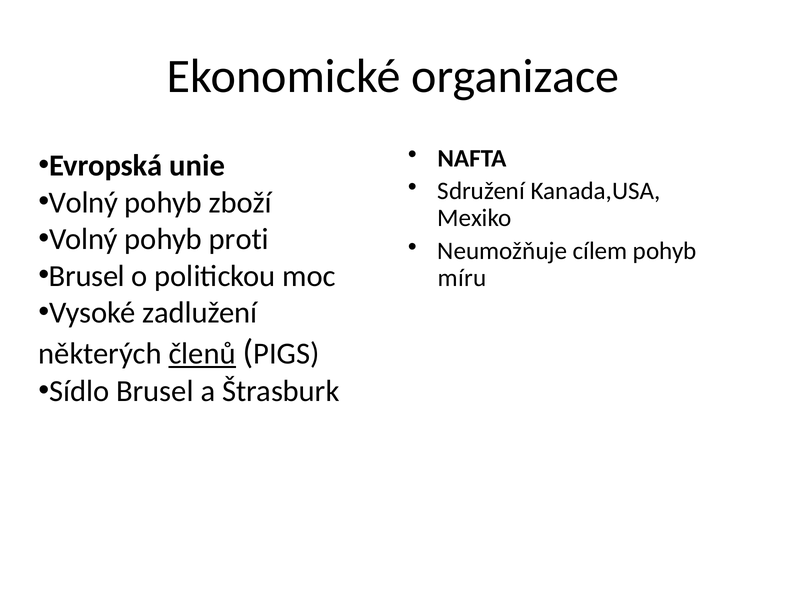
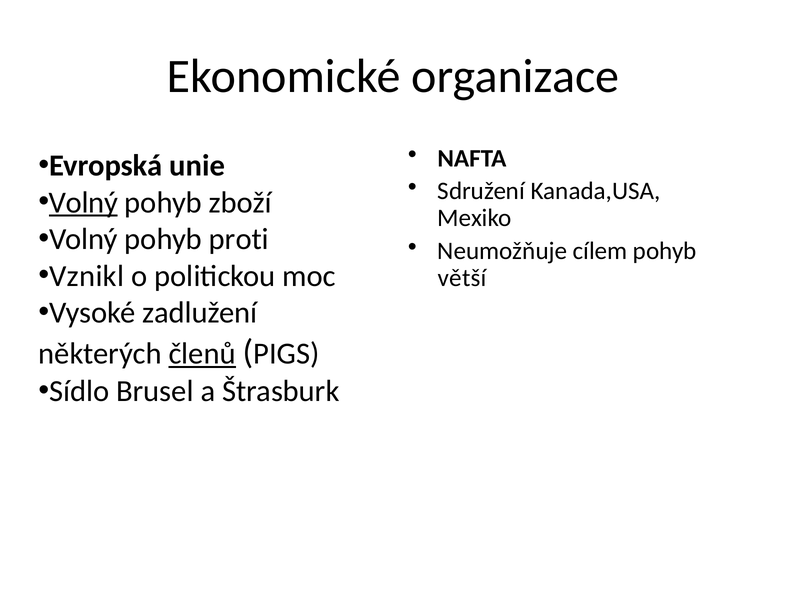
Volný at (83, 203) underline: none -> present
Brusel at (87, 276): Brusel -> Vznikl
míru: míru -> větší
